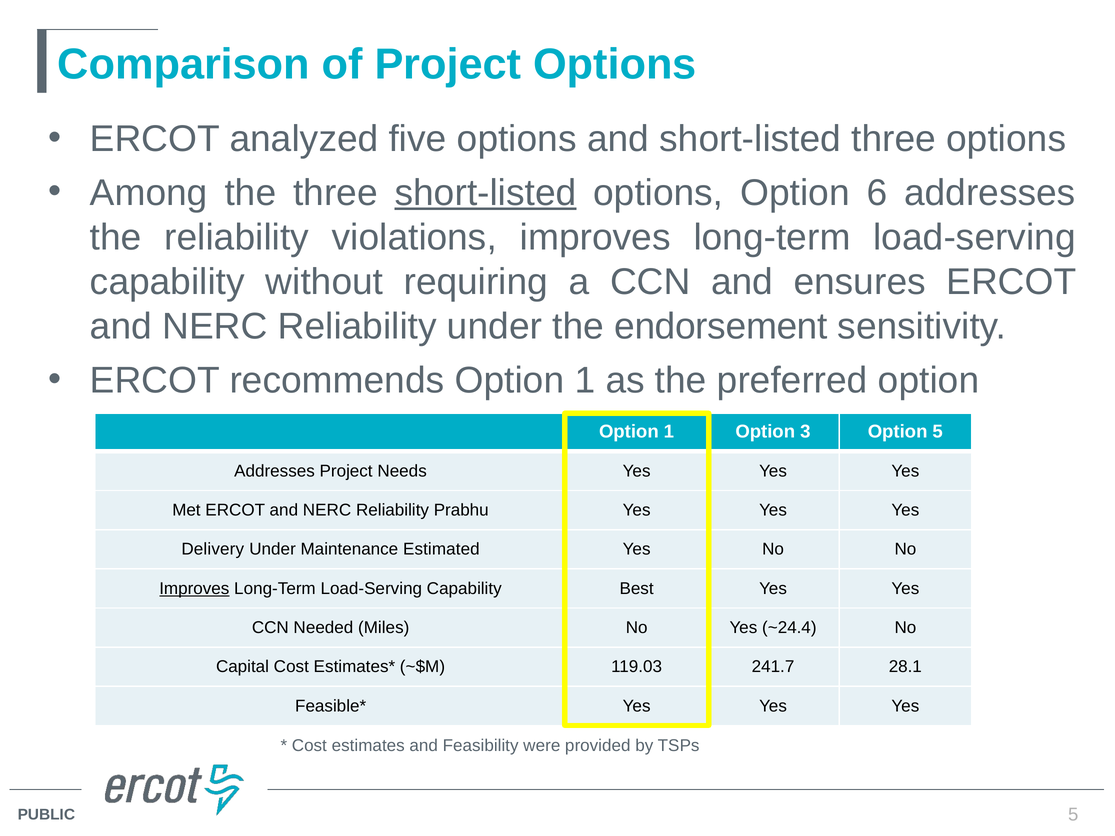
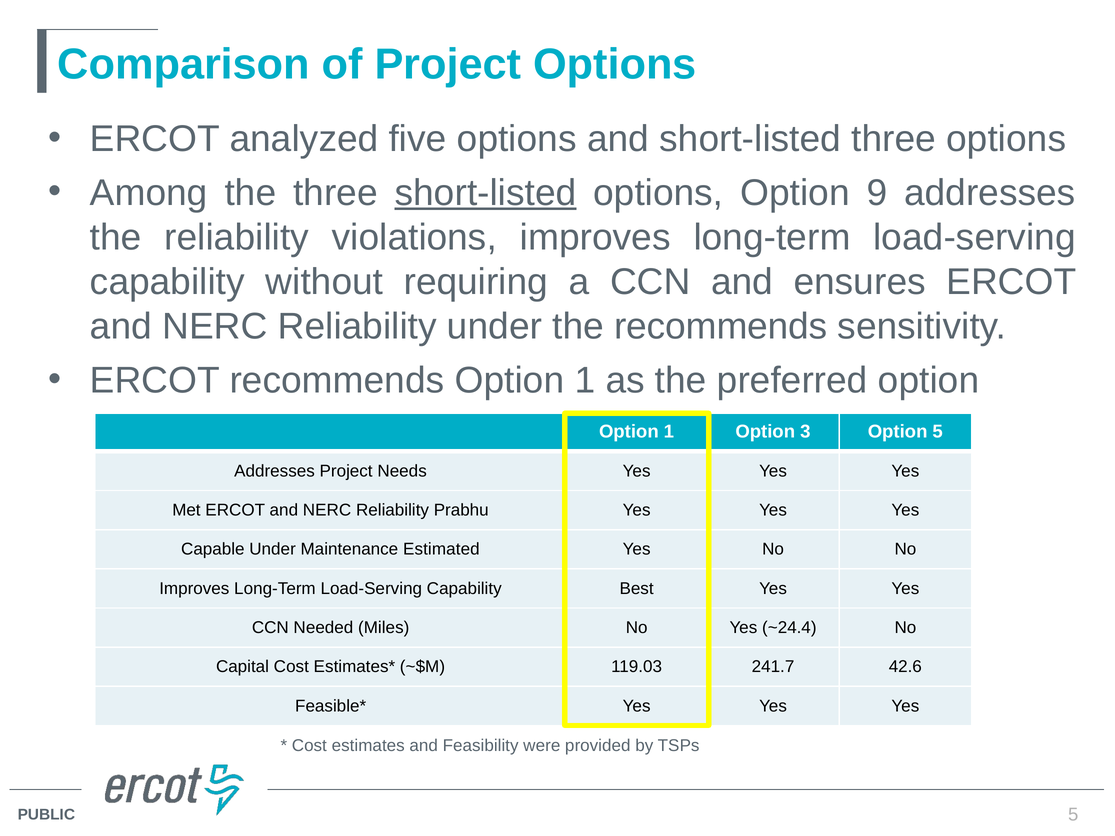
6: 6 -> 9
the endorsement: endorsement -> recommends
Delivery: Delivery -> Capable
Improves at (194, 589) underline: present -> none
28.1: 28.1 -> 42.6
